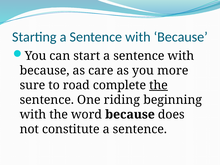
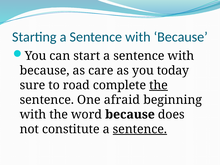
more: more -> today
riding: riding -> afraid
sentence at (140, 129) underline: none -> present
